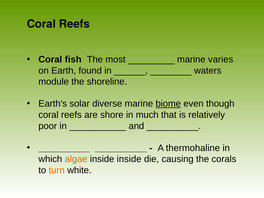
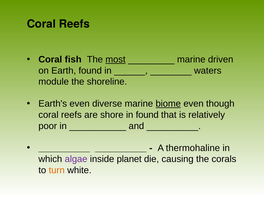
most underline: none -> present
varies: varies -> driven
Earth's solar: solar -> even
in much: much -> found
algae colour: orange -> purple
inside inside: inside -> planet
